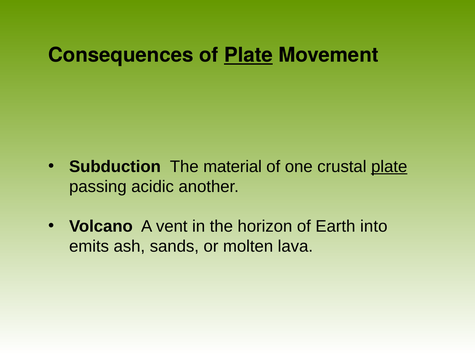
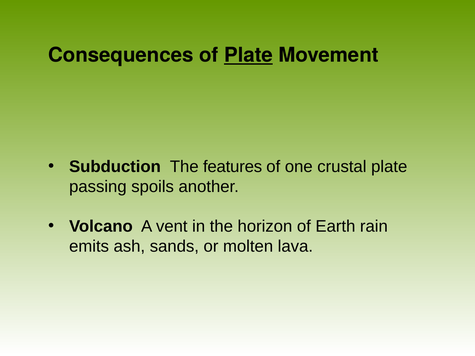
material: material -> features
plate at (389, 167) underline: present -> none
acidic: acidic -> spoils
into: into -> rain
